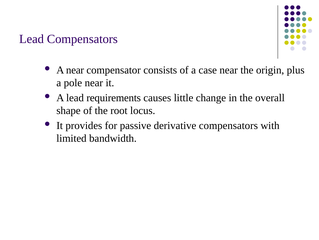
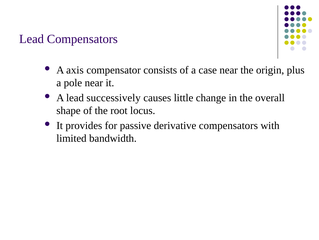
A near: near -> axis
requirements: requirements -> successively
